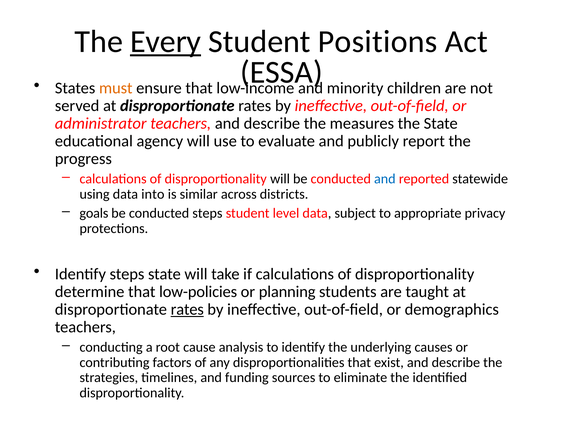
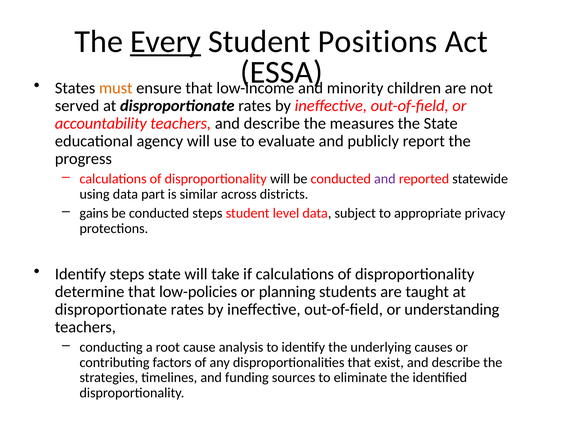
administrator: administrator -> accountability
and at (385, 179) colour: blue -> purple
into: into -> part
goals: goals -> gains
rates at (187, 310) underline: present -> none
demographics: demographics -> understanding
